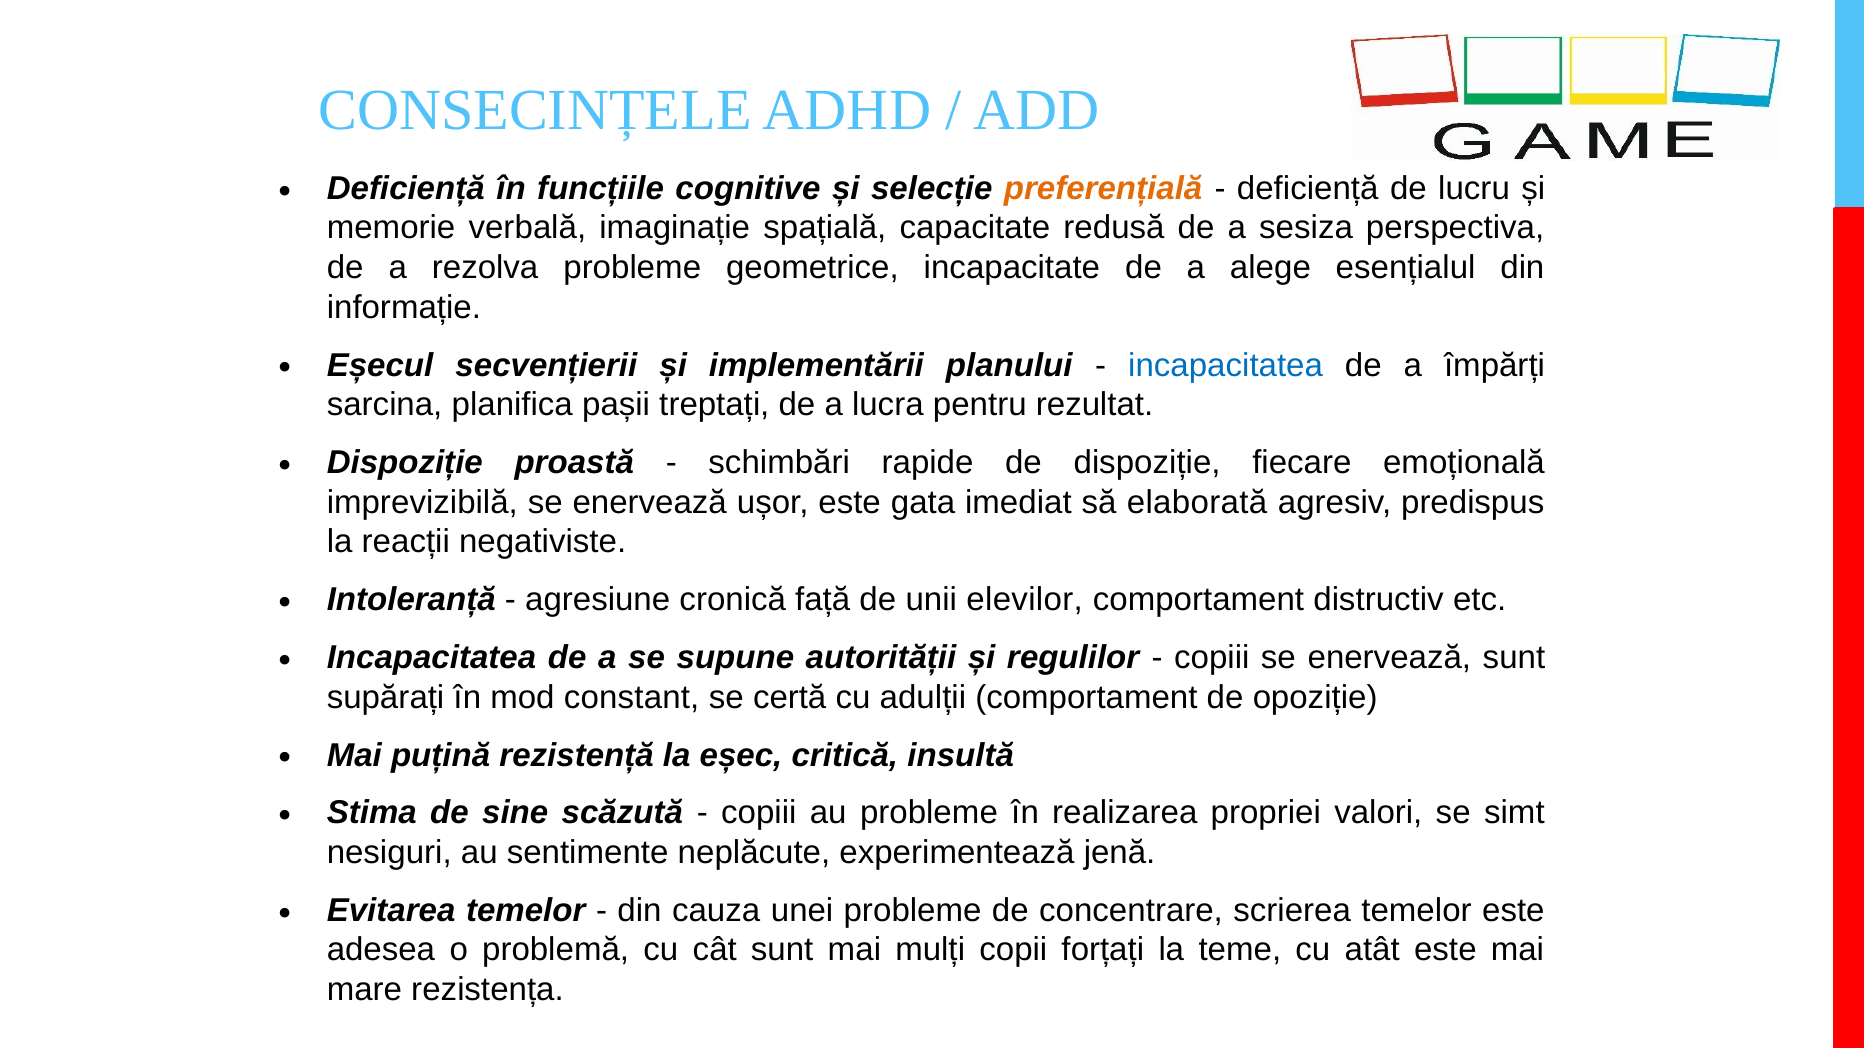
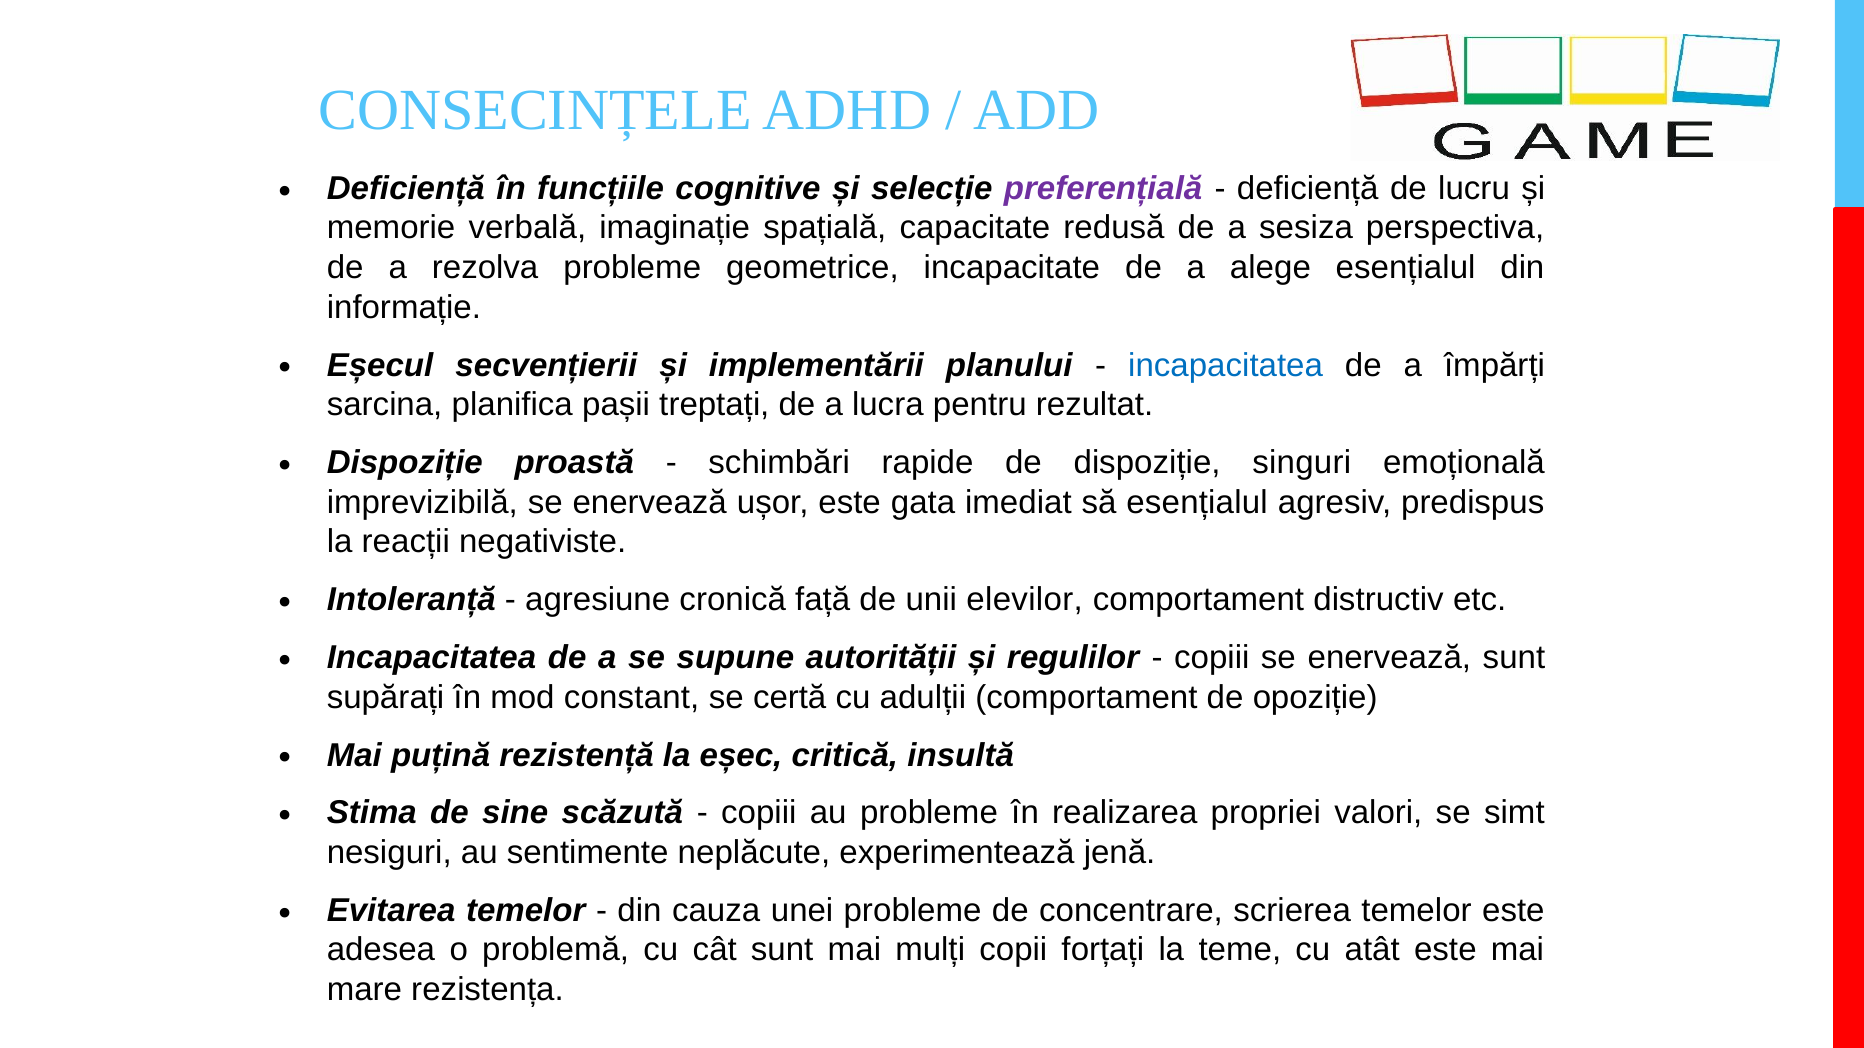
preferențială colour: orange -> purple
fiecare: fiecare -> singuri
să elaborată: elaborată -> esențialul
